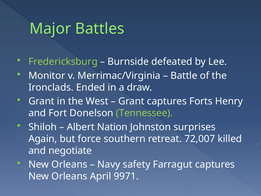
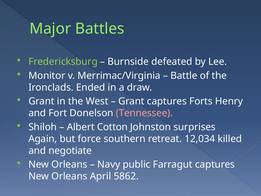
Tennessee colour: light green -> pink
Nation: Nation -> Cotton
72,007: 72,007 -> 12,034
safety: safety -> public
9971: 9971 -> 5862
